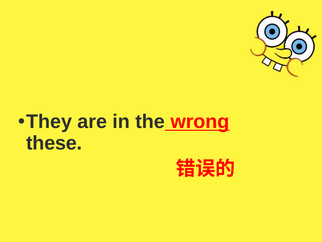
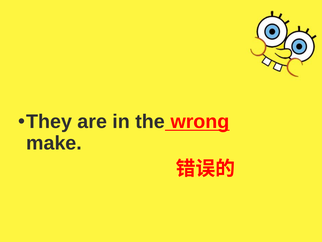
these: these -> make
